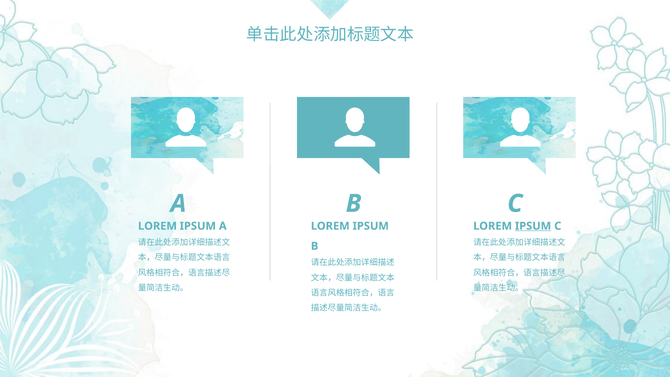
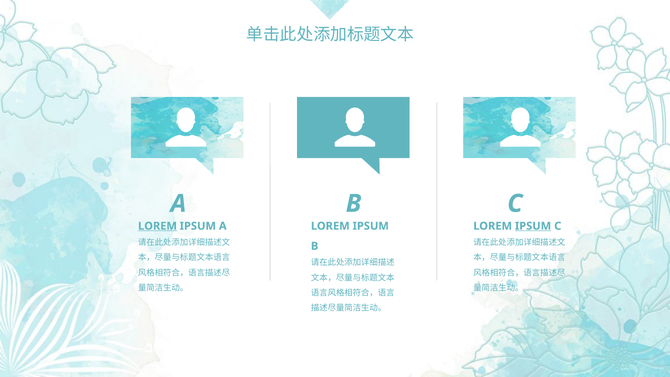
LOREM at (157, 226) underline: none -> present
